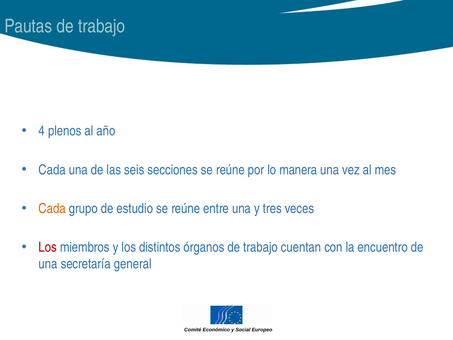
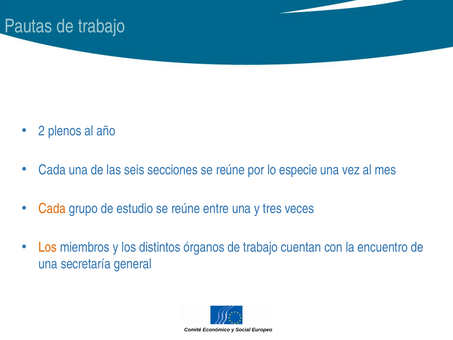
4: 4 -> 2
manera: manera -> especie
Los at (48, 247) colour: red -> orange
